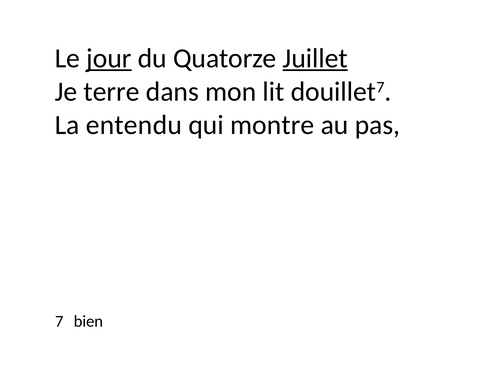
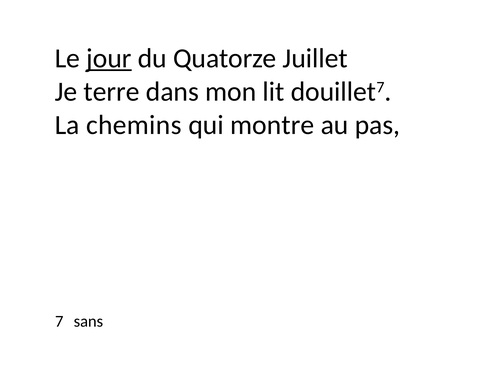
Juillet underline: present -> none
entendu: entendu -> chemins
bien: bien -> sans
